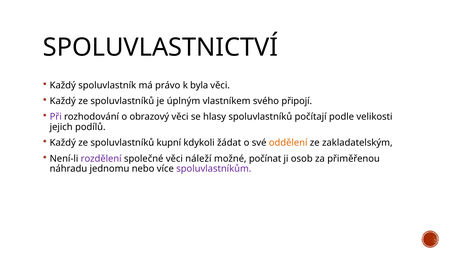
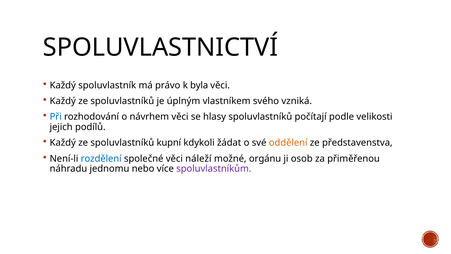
připojí: připojí -> vzniká
Při colour: purple -> blue
obrazový: obrazový -> návrhem
zakladatelským: zakladatelským -> představenstva
rozdělení colour: purple -> blue
počínat: počínat -> orgánu
